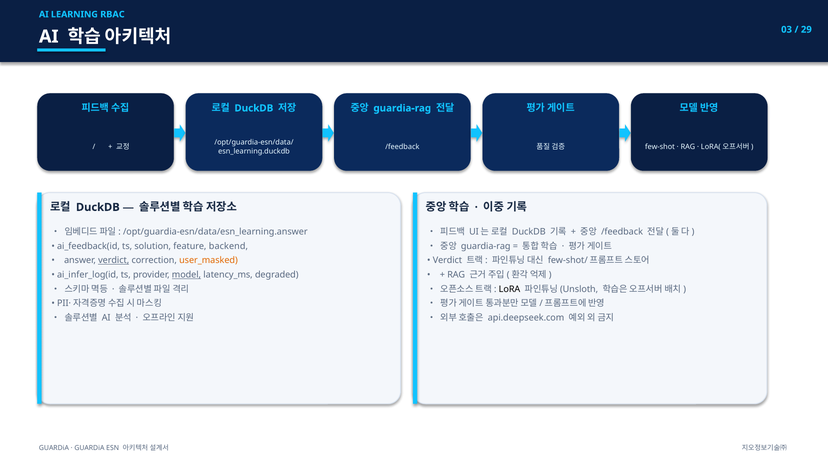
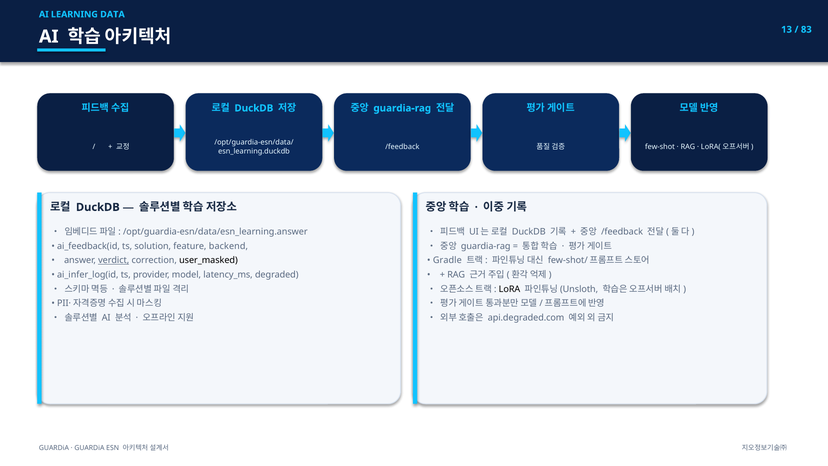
RBAC: RBAC -> DATA
03: 03 -> 13
29: 29 -> 83
user_masked colour: orange -> black
Verdict at (447, 260): Verdict -> Gradle
model underline: present -> none
api.deepseek.com: api.deepseek.com -> api.degraded.com
